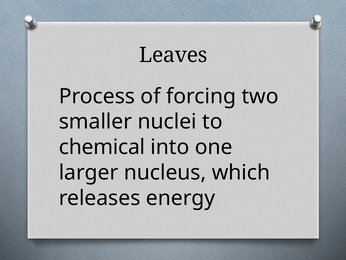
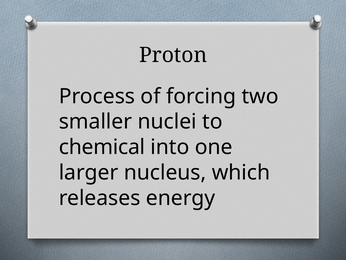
Leaves: Leaves -> Proton
